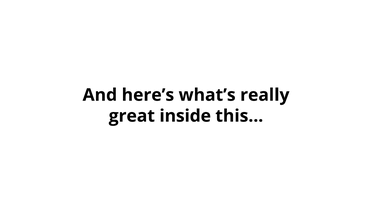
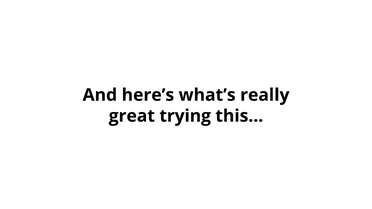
inside: inside -> trying
